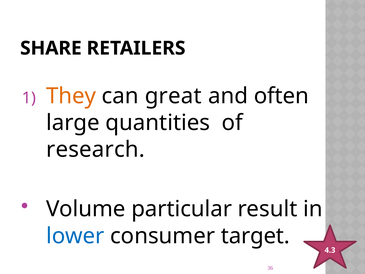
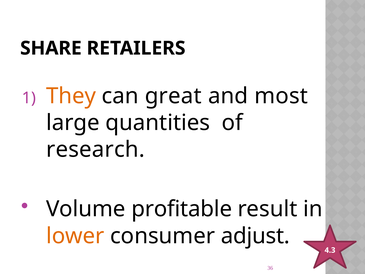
often: often -> most
particular: particular -> profitable
lower colour: blue -> orange
target: target -> adjust
